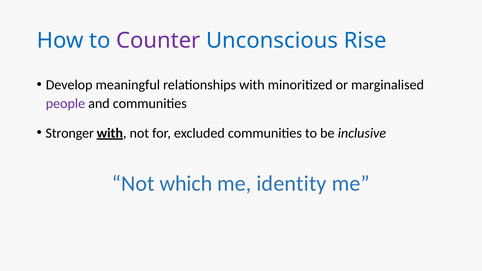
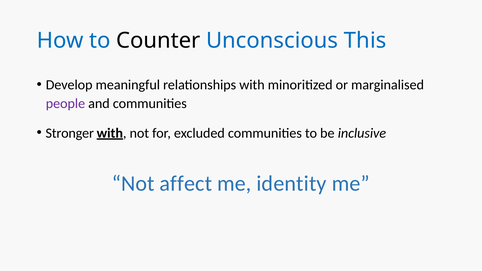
Counter colour: purple -> black
Rise: Rise -> This
which: which -> affect
